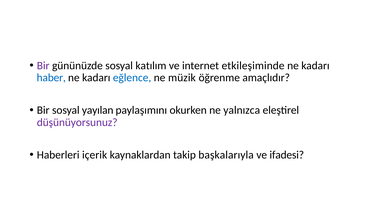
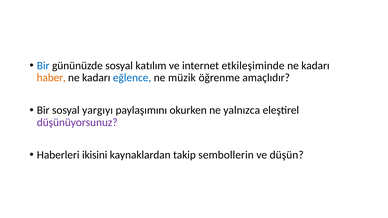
Bir at (43, 66) colour: purple -> blue
haber colour: blue -> orange
yayılan: yayılan -> yargıyı
içerik: içerik -> ikisini
başkalarıyla: başkalarıyla -> sembollerin
ifadesi: ifadesi -> düşün
